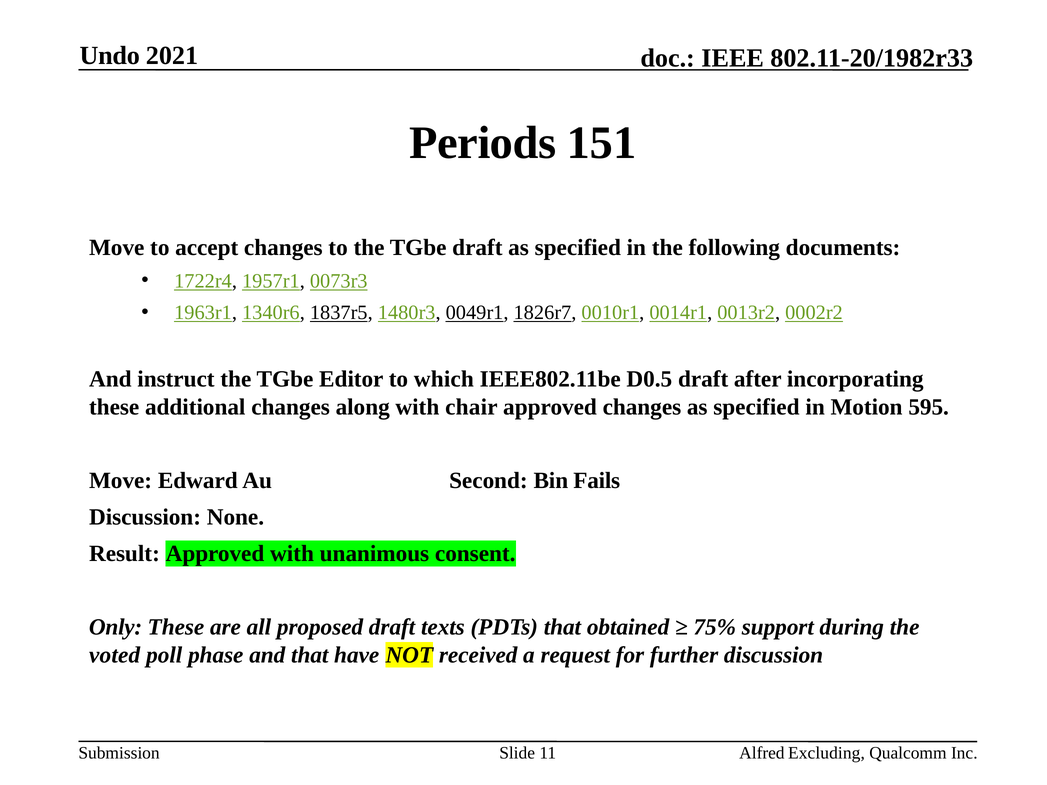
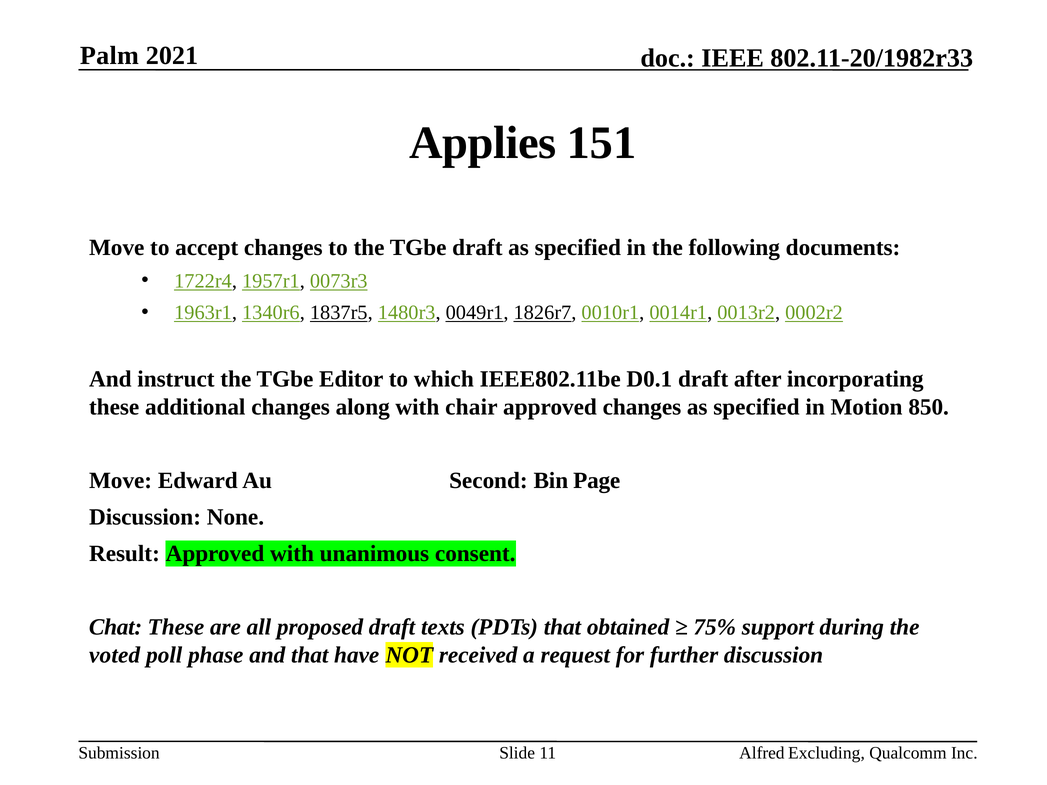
Undo: Undo -> Palm
Periods: Periods -> Applies
D0.5: D0.5 -> D0.1
595: 595 -> 850
Fails: Fails -> Page
Only: Only -> Chat
